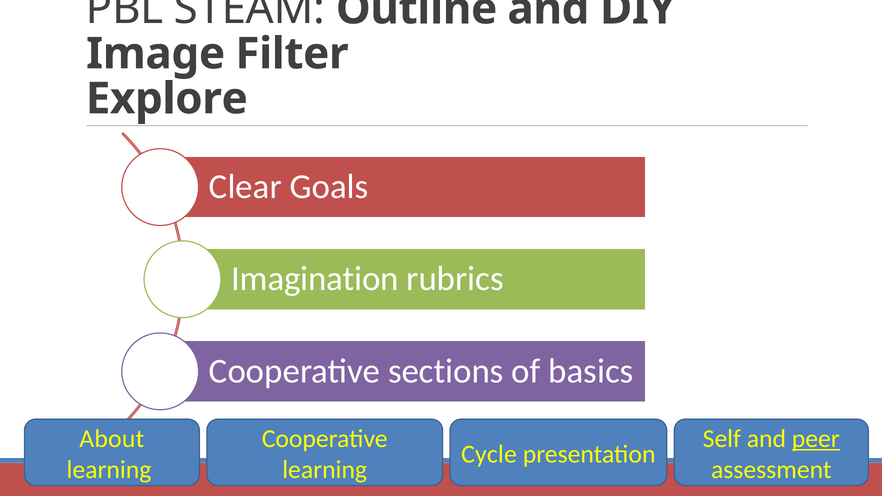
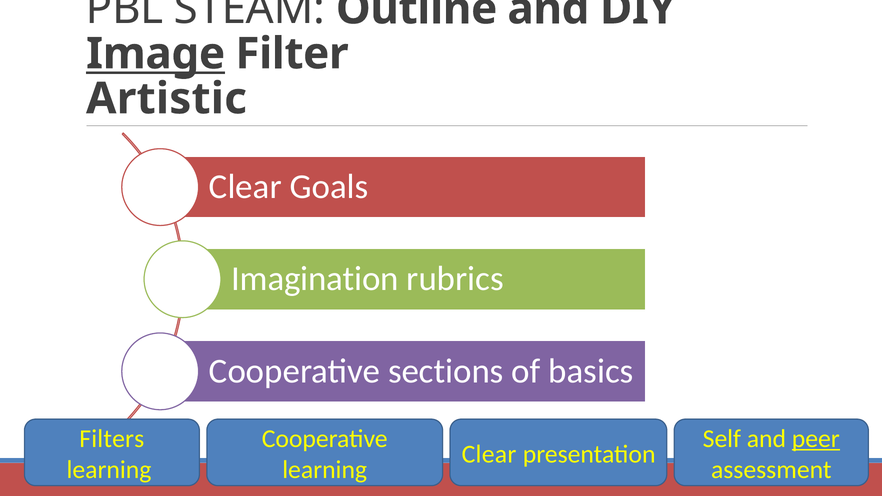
Image underline: none -> present
Explore: Explore -> Artistic
About: About -> Filters
Cycle at (489, 454): Cycle -> Clear
